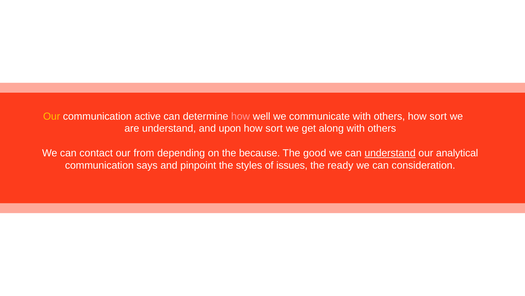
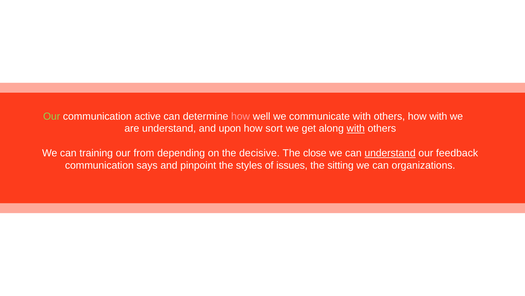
Our at (52, 116) colour: yellow -> light green
others how sort: sort -> with
with at (356, 128) underline: none -> present
contact: contact -> training
because: because -> decisive
good: good -> close
analytical: analytical -> feedback
ready: ready -> sitting
consideration: consideration -> organizations
